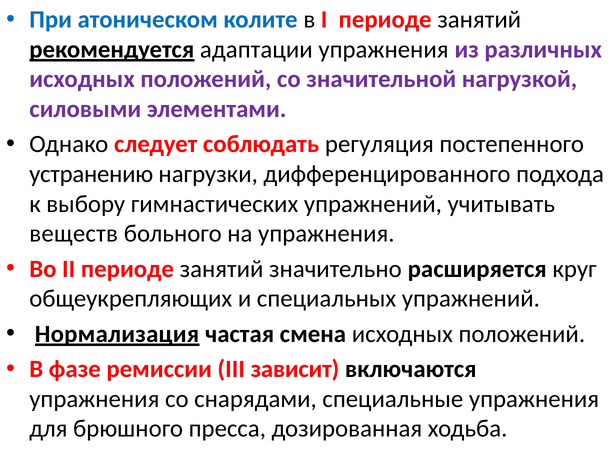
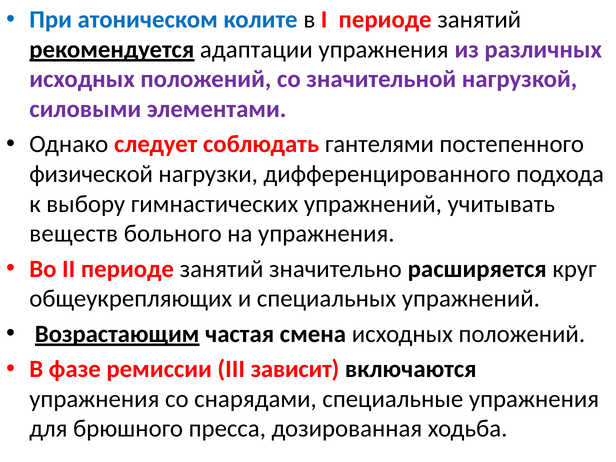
регуляция: регуляция -> гантелями
устранению: устранению -> физической
Нормализация: Нормализация -> Возрастающим
